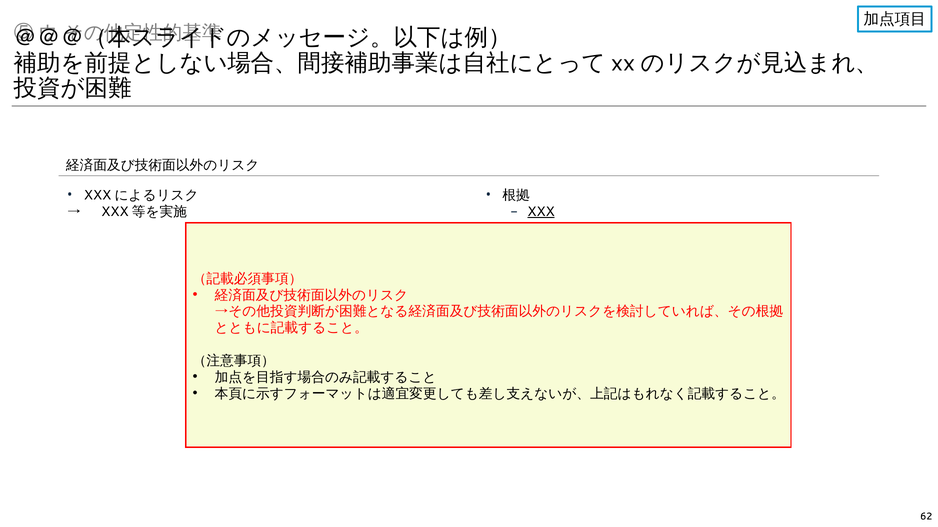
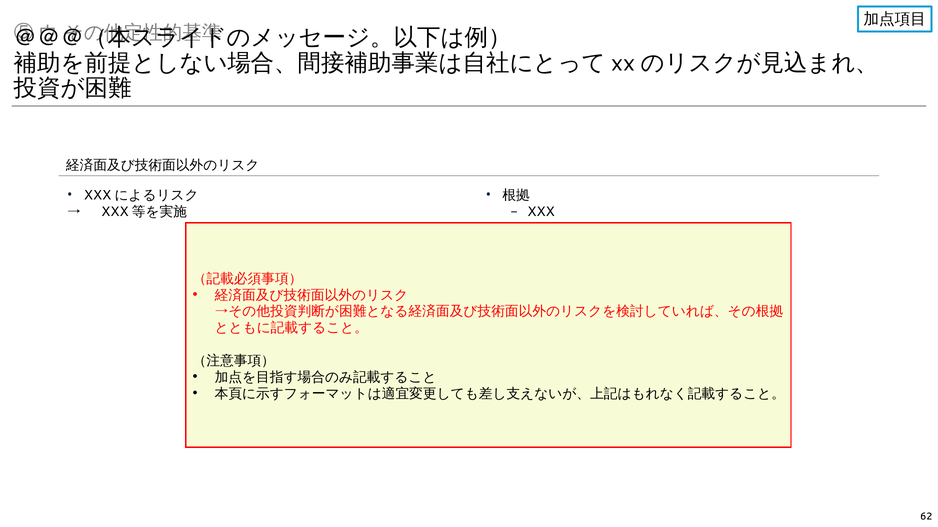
XXX underline: present -> none
